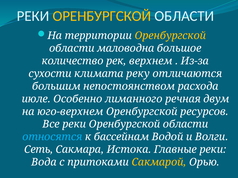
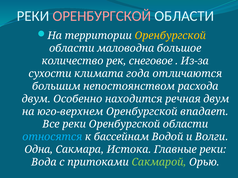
ОРЕНБУРГСКОЙ at (102, 16) colour: yellow -> pink
верхнем: верхнем -> снеговое
реку: реку -> года
июле at (36, 99): июле -> двум
лиманного: лиманного -> находится
ресурсов: ресурсов -> впадает
Сеть: Сеть -> Одна
Сакмарой colour: yellow -> light green
